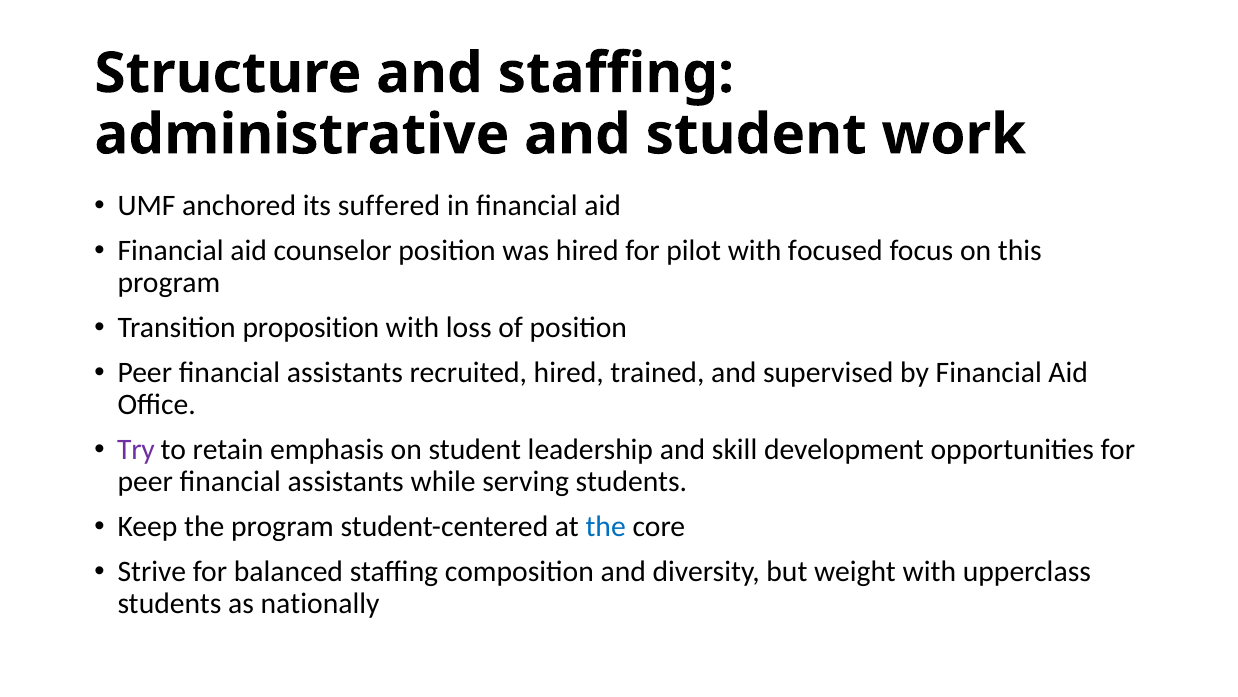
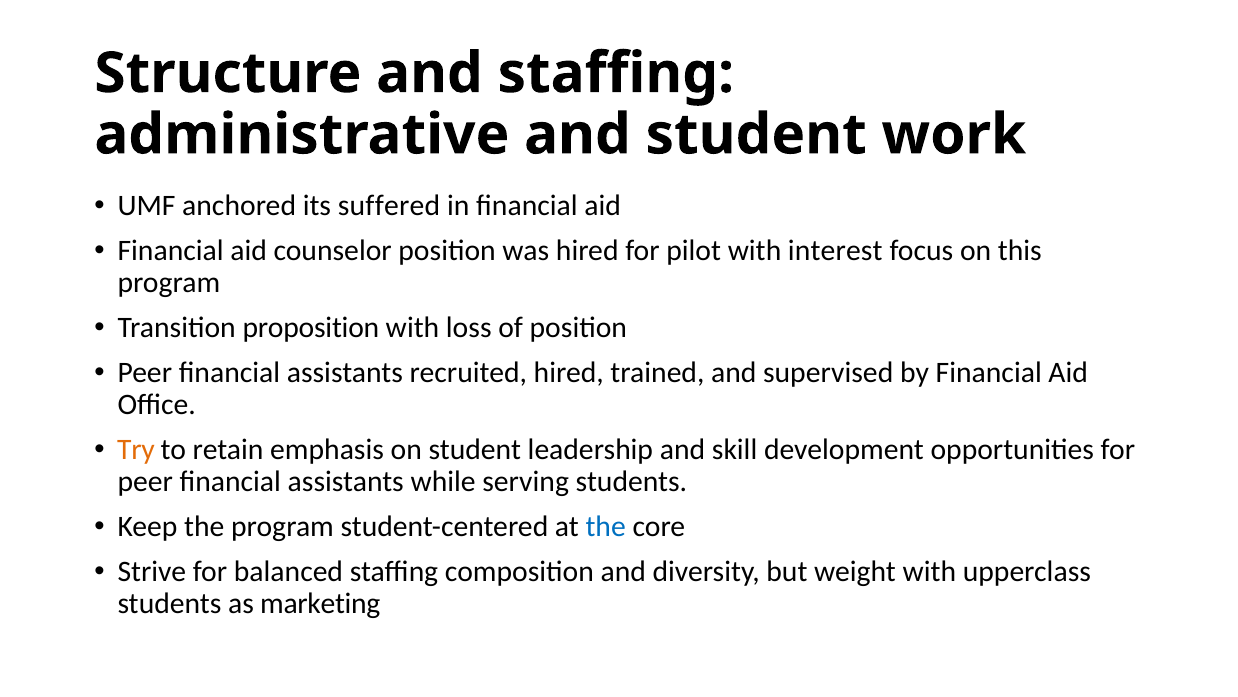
focused: focused -> interest
Try colour: purple -> orange
nationally: nationally -> marketing
